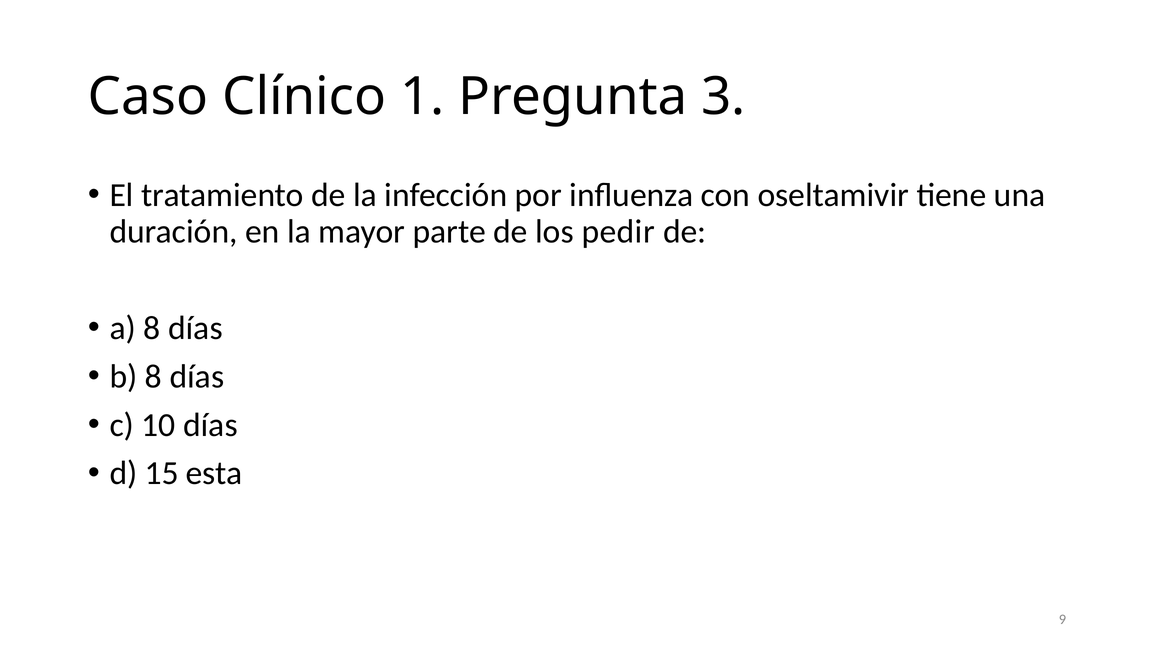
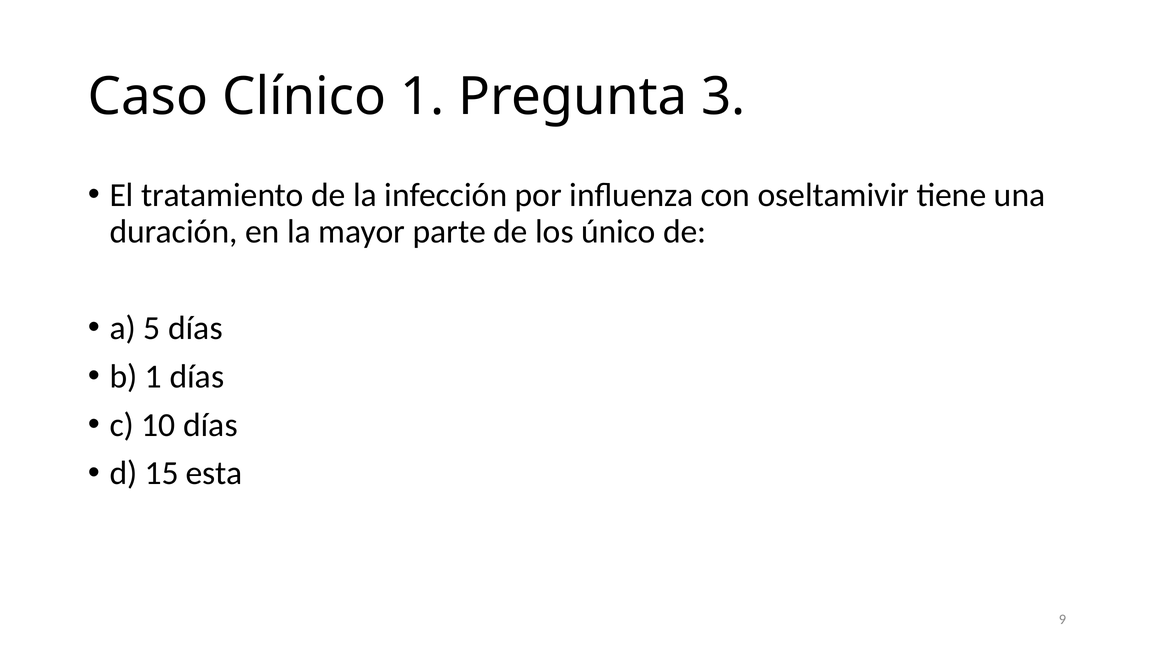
pedir: pedir -> único
a 8: 8 -> 5
b 8: 8 -> 1
